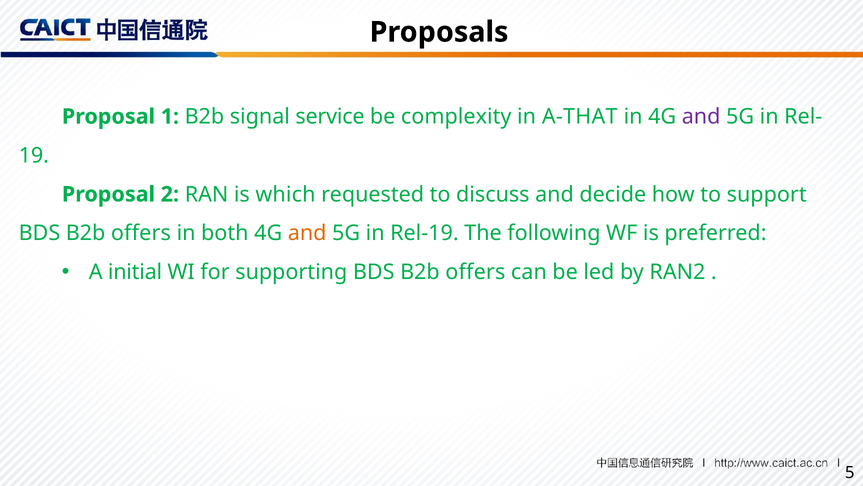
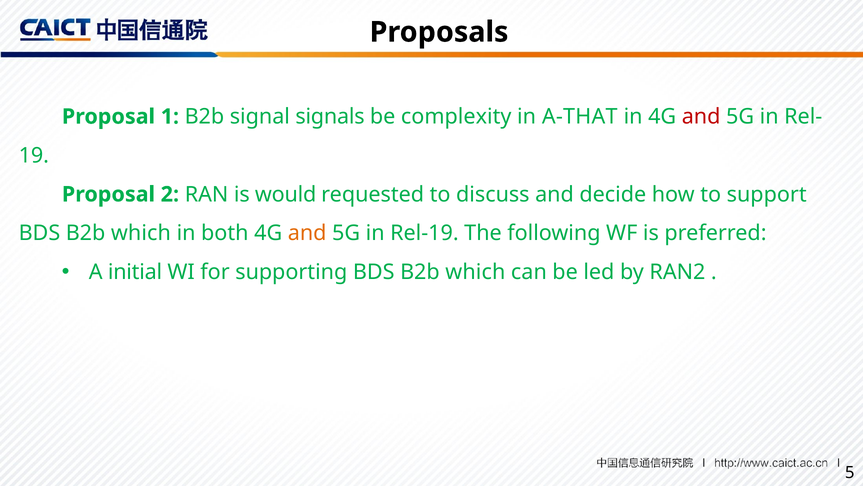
service: service -> signals
and at (701, 116) colour: purple -> red
which: which -> would
offers at (141, 233): offers -> which
supporting BDS B2b offers: offers -> which
